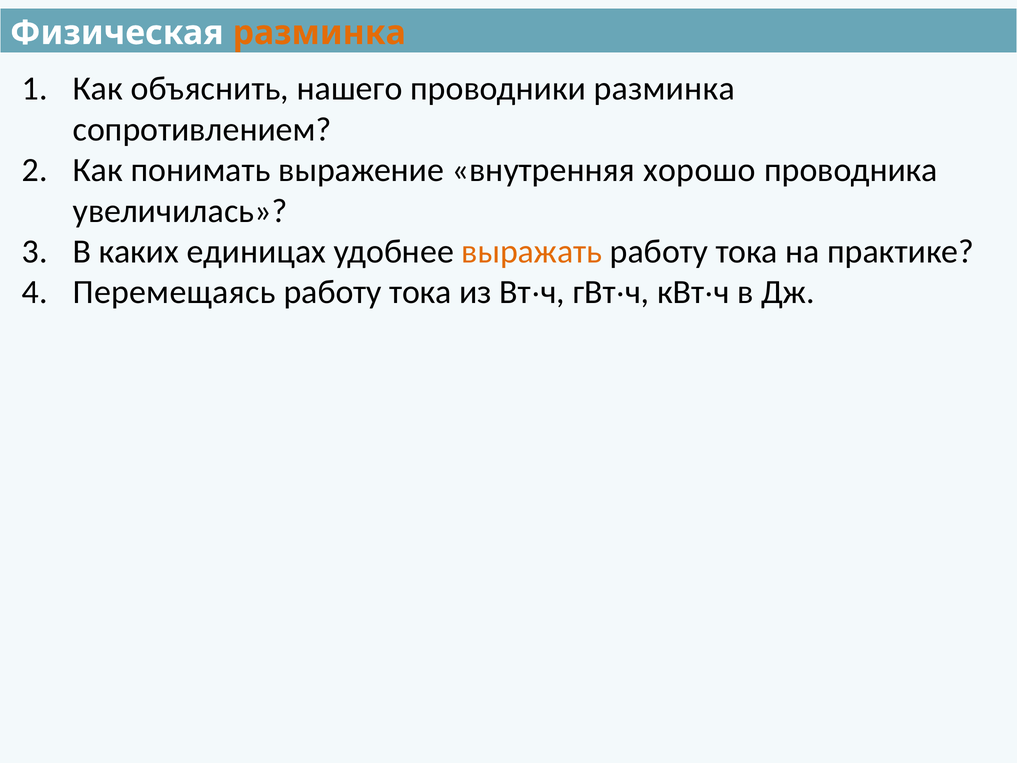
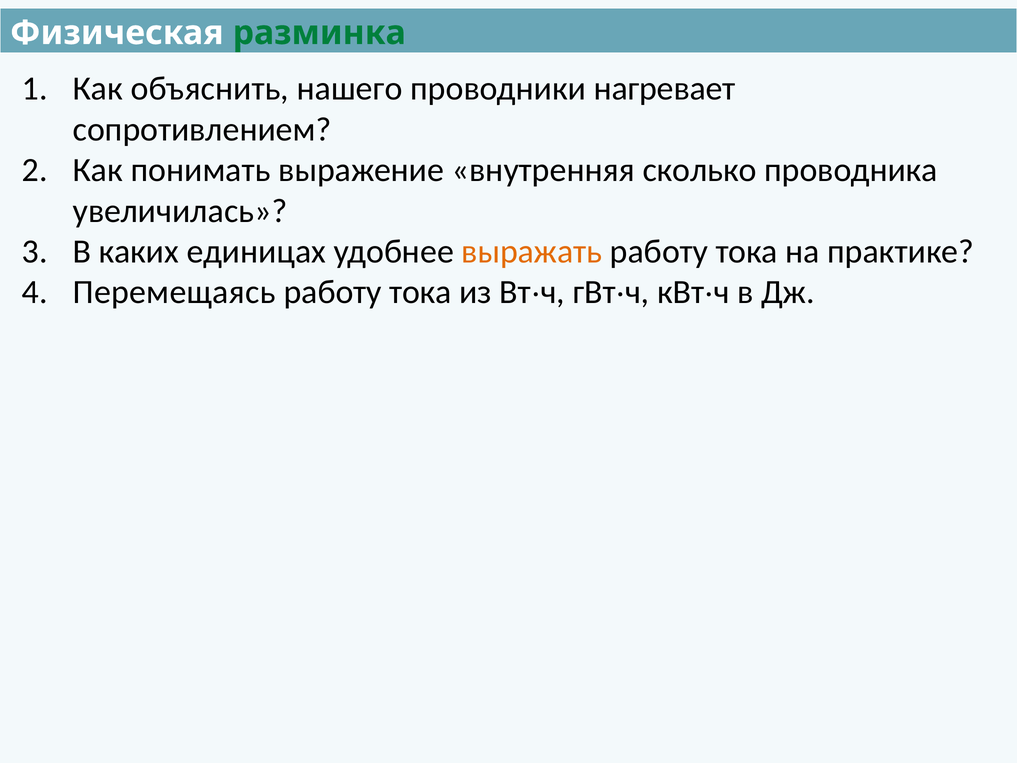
разминка at (319, 33) colour: orange -> green
проводники разминка: разминка -> нагревает
хорошо: хорошо -> сколько
